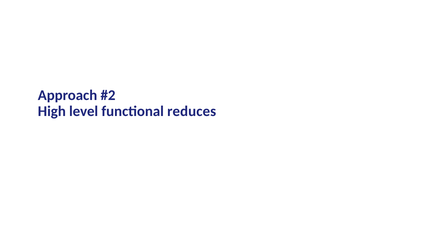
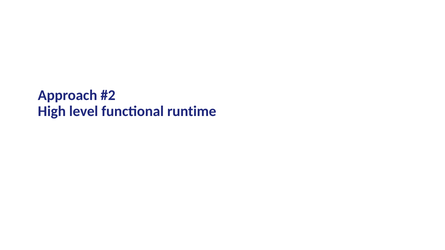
reduces: reduces -> runtime
